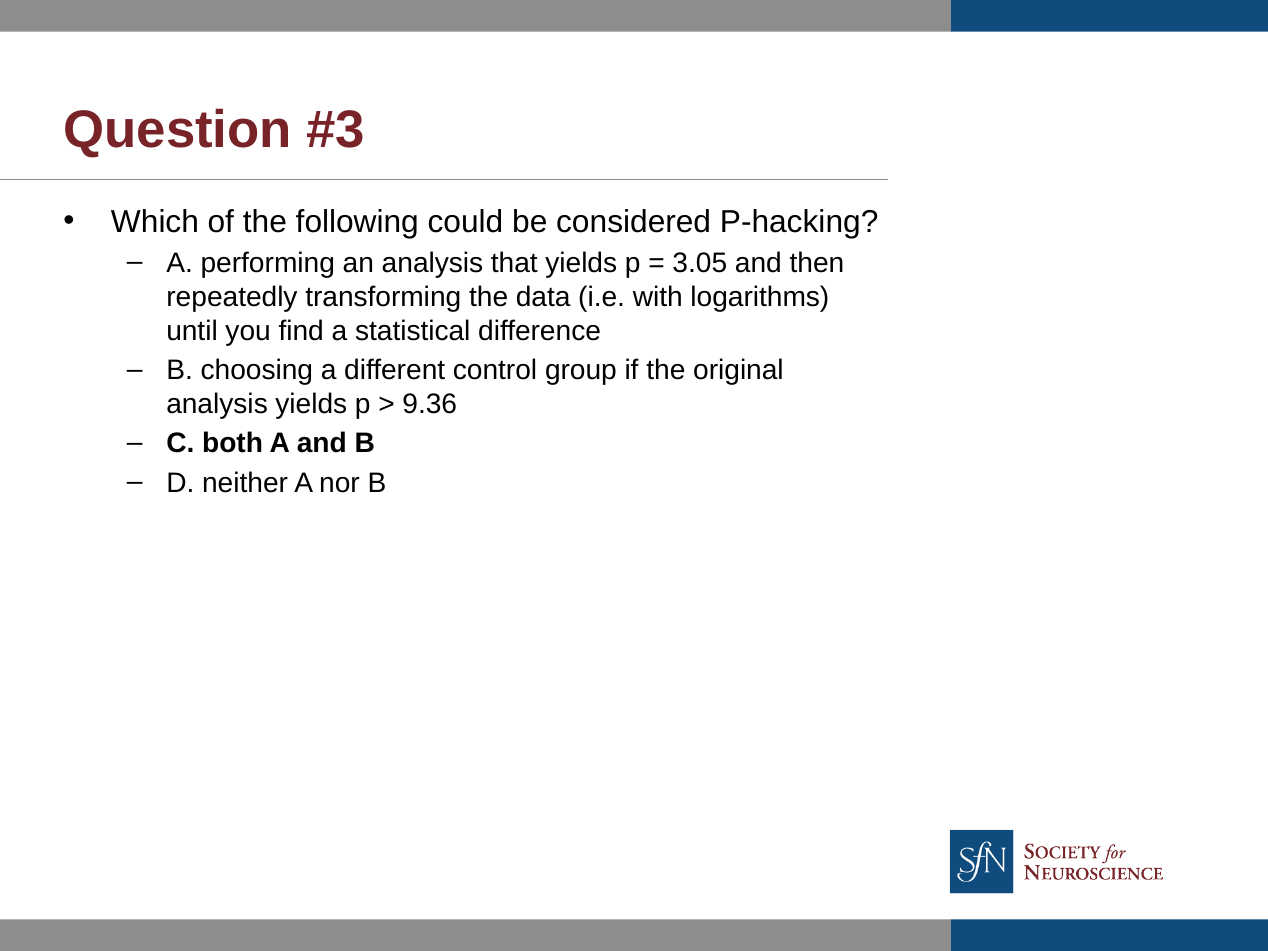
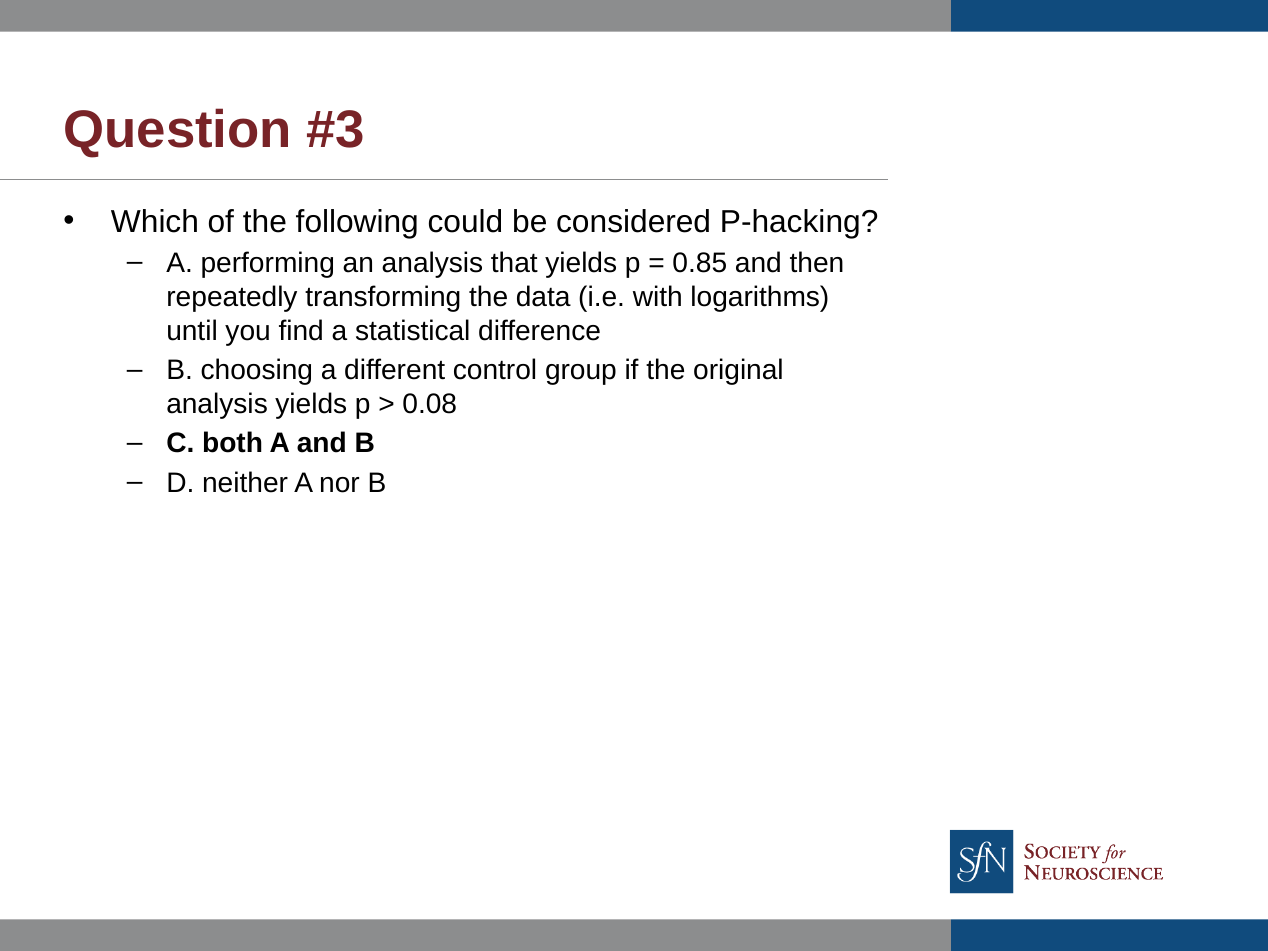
3.05: 3.05 -> 0.85
9.36: 9.36 -> 0.08
